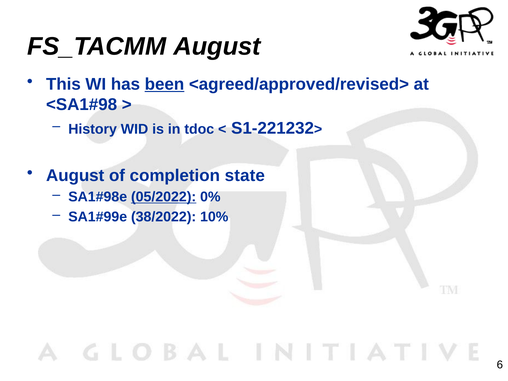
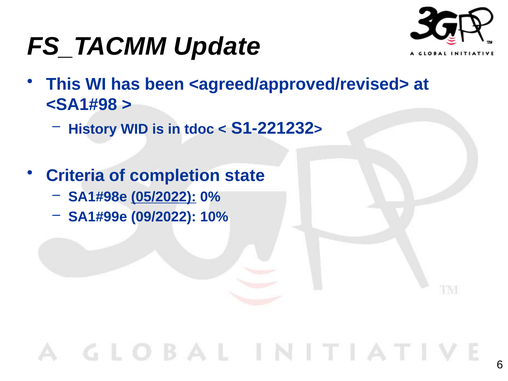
FS_TACMM August: August -> Update
been underline: present -> none
August at (75, 176): August -> Criteria
38/2022: 38/2022 -> 09/2022
